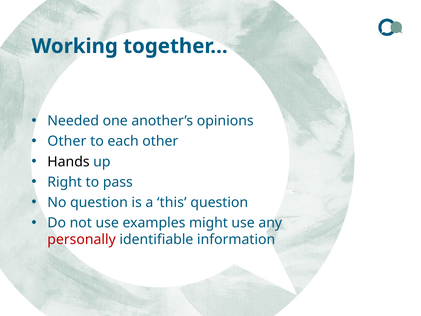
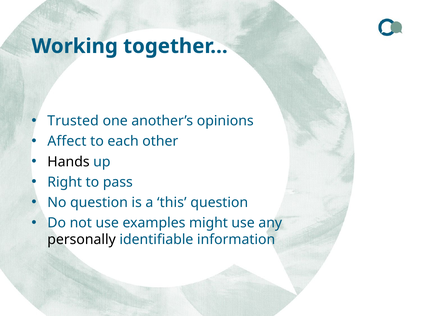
Needed: Needed -> Trusted
Other at (67, 141): Other -> Affect
personally colour: red -> black
